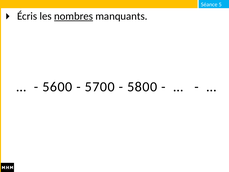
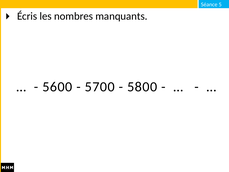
nombres underline: present -> none
